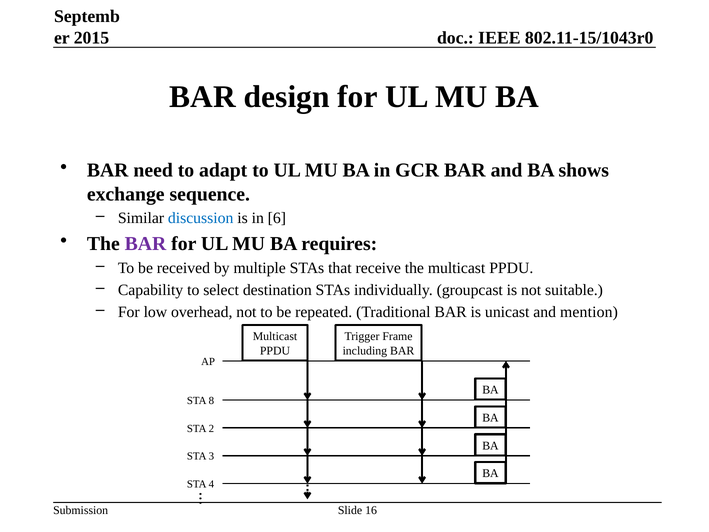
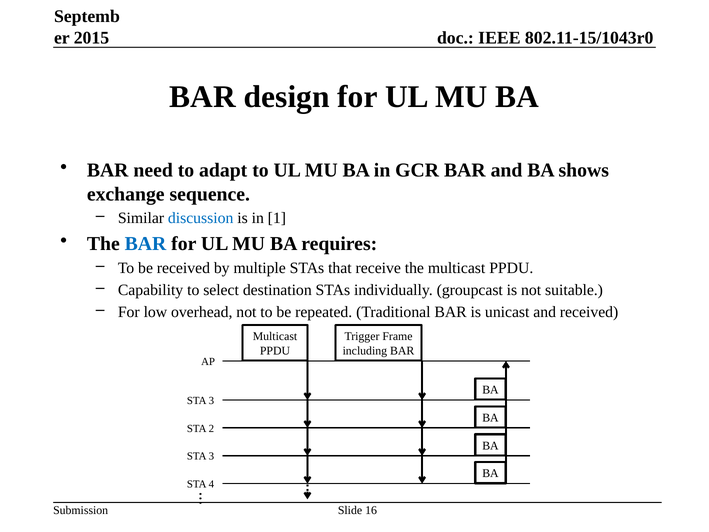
6: 6 -> 1
BAR at (146, 244) colour: purple -> blue
and mention: mention -> received
8 at (211, 400): 8 -> 3
